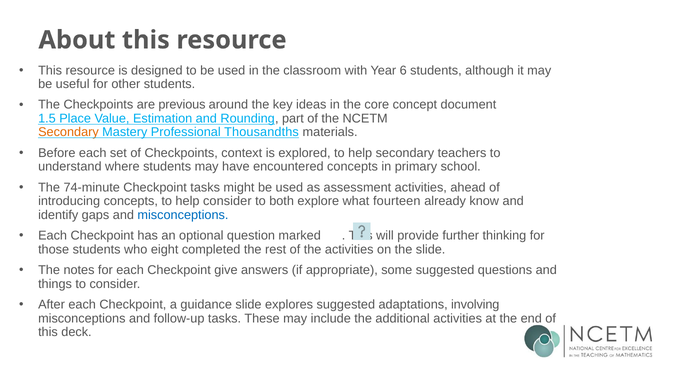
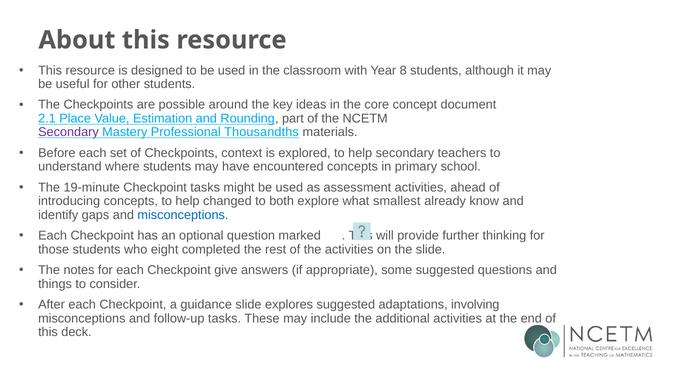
6: 6 -> 8
previous: previous -> possible
1.5: 1.5 -> 2.1
Secondary at (68, 132) colour: orange -> purple
74-minute: 74-minute -> 19-minute
help consider: consider -> changed
fourteen: fourteen -> smallest
